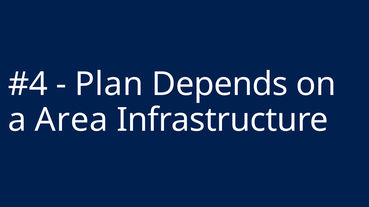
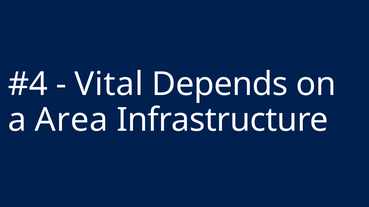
Plan: Plan -> Vital
